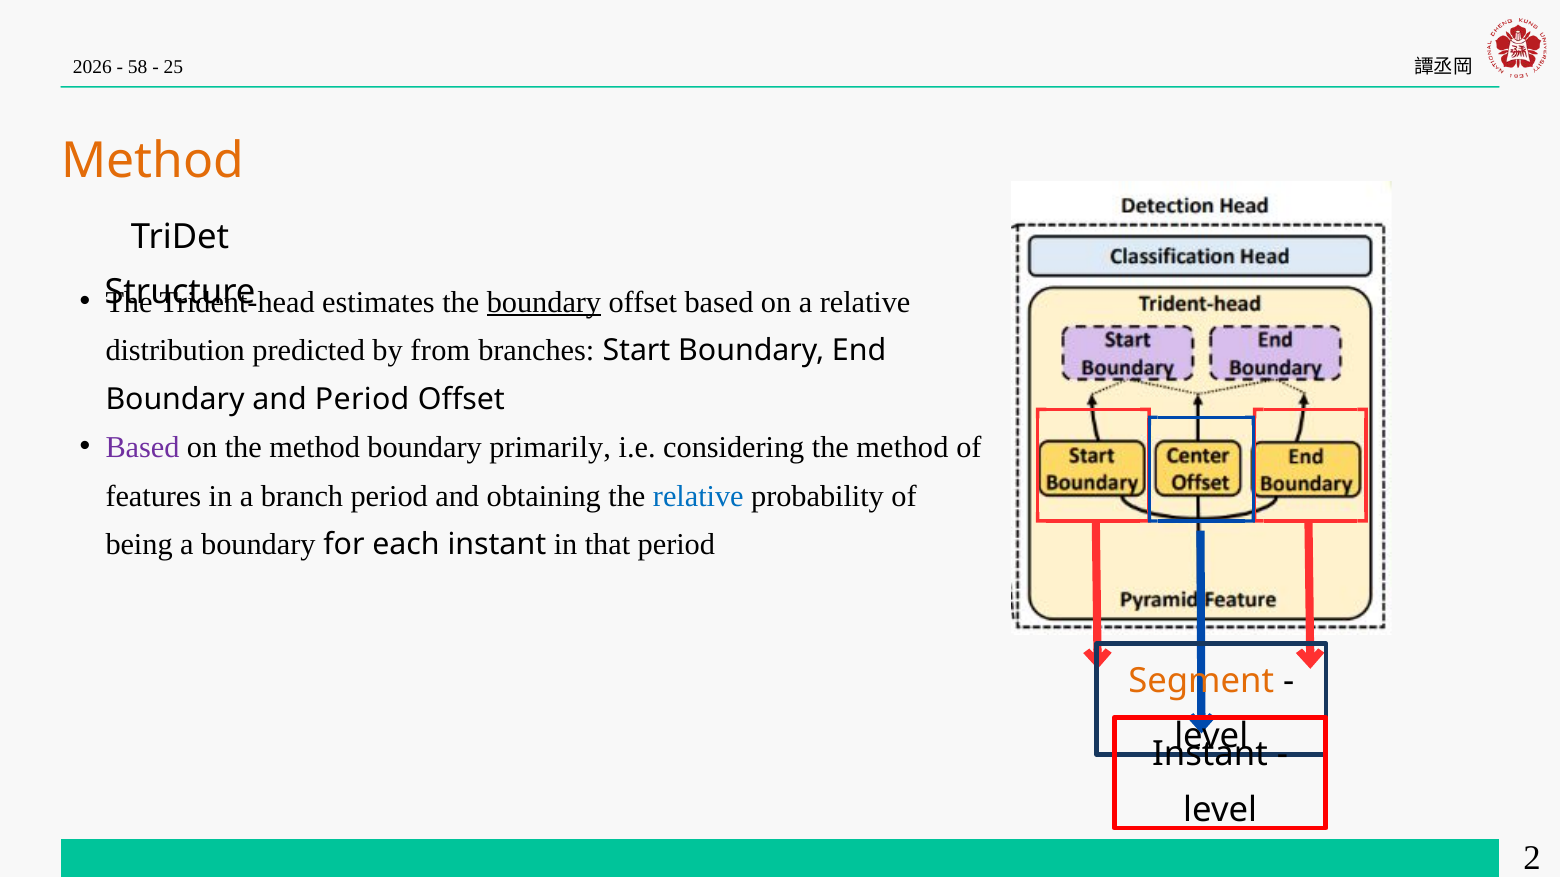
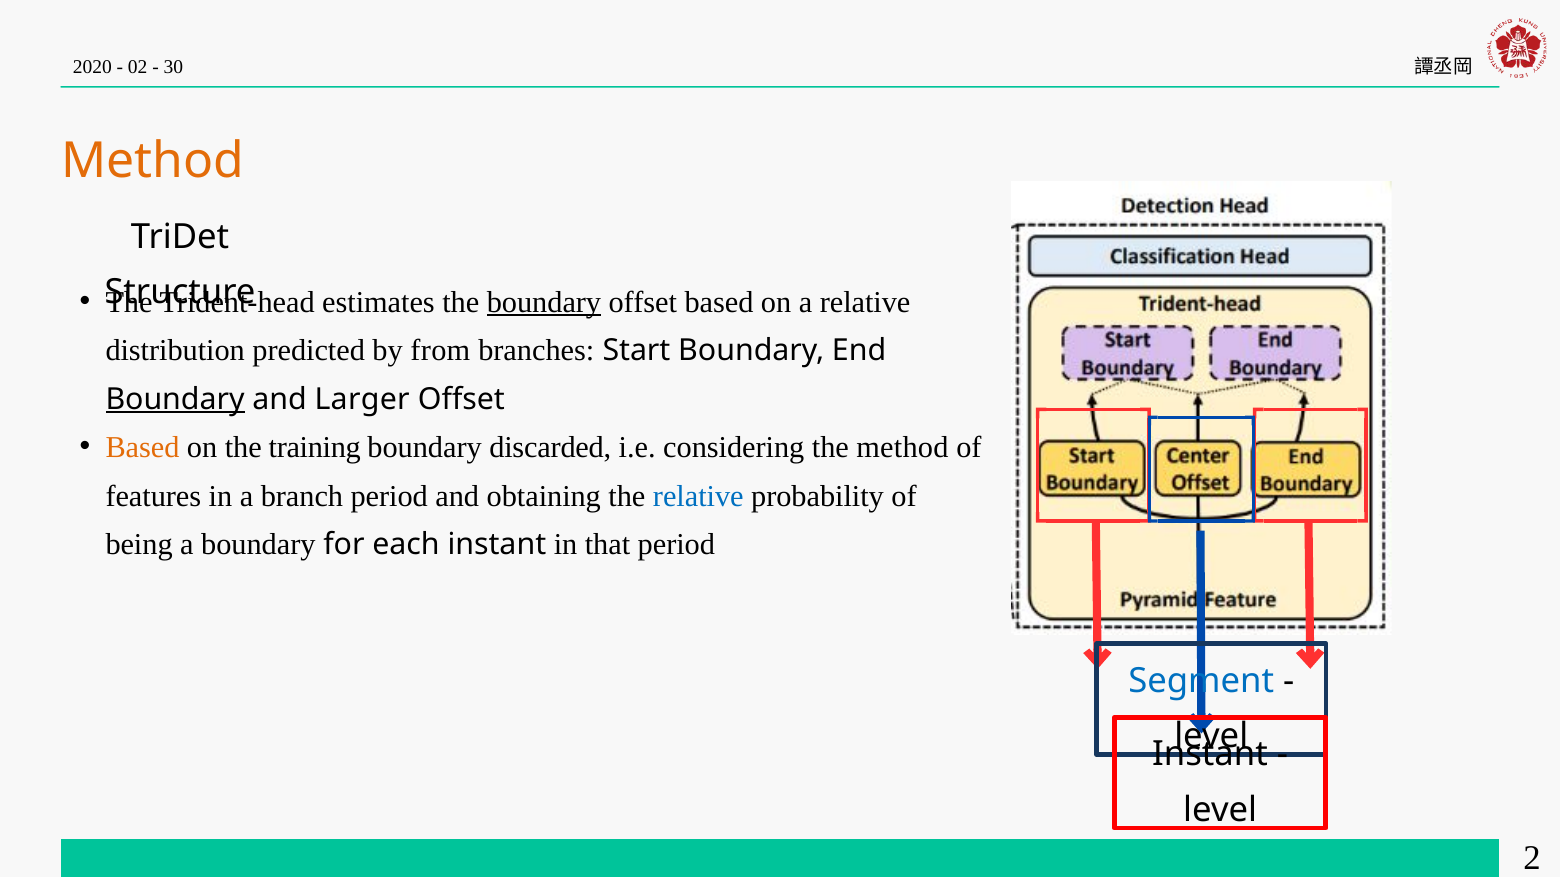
2026: 2026 -> 2020
58: 58 -> 02
25: 25 -> 30
Boundary at (175, 399) underline: none -> present
and Period: Period -> Larger
Based at (142, 448) colour: purple -> orange
on the method: method -> training
primarily: primarily -> discarded
Segment colour: orange -> blue
